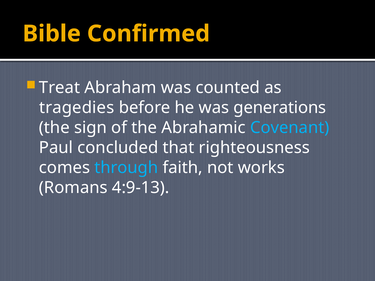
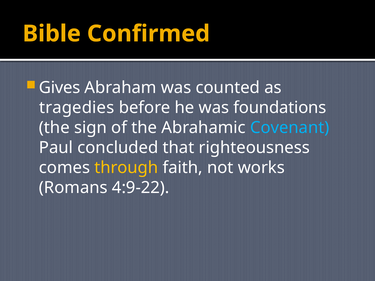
Treat: Treat -> Gives
generations: generations -> foundations
through colour: light blue -> yellow
4:9-13: 4:9-13 -> 4:9-22
